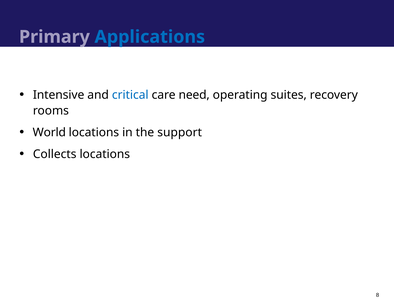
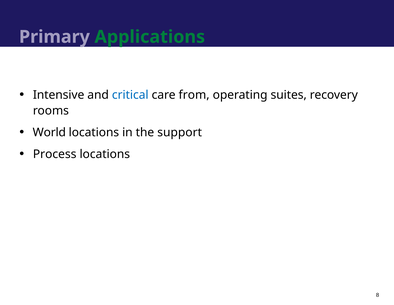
Applications colour: blue -> green
need: need -> from
Collects: Collects -> Process
